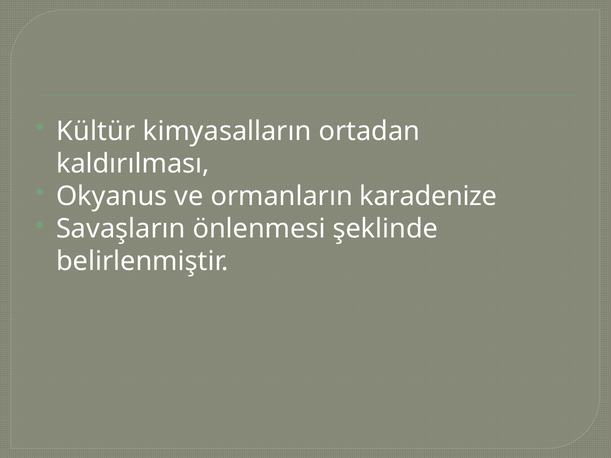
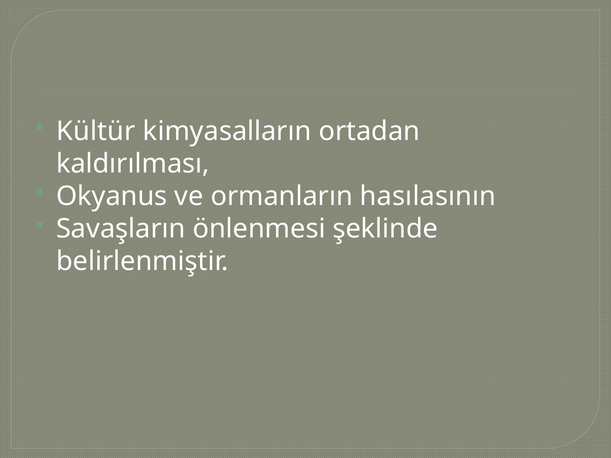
karadenize: karadenize -> hasılasının
